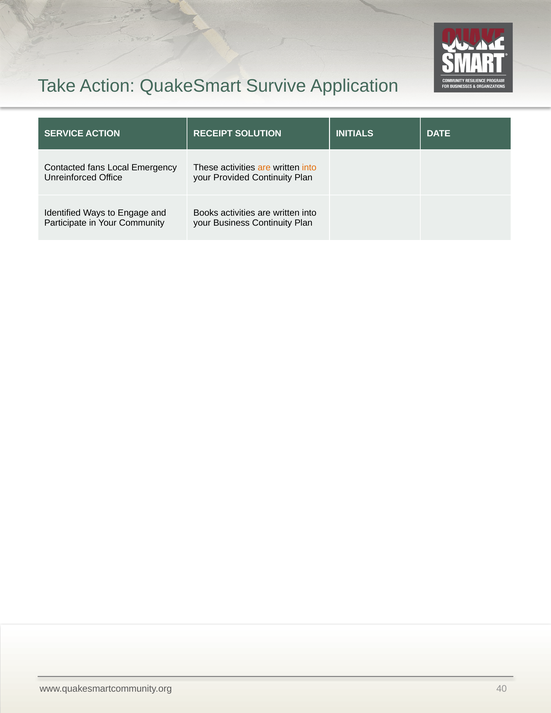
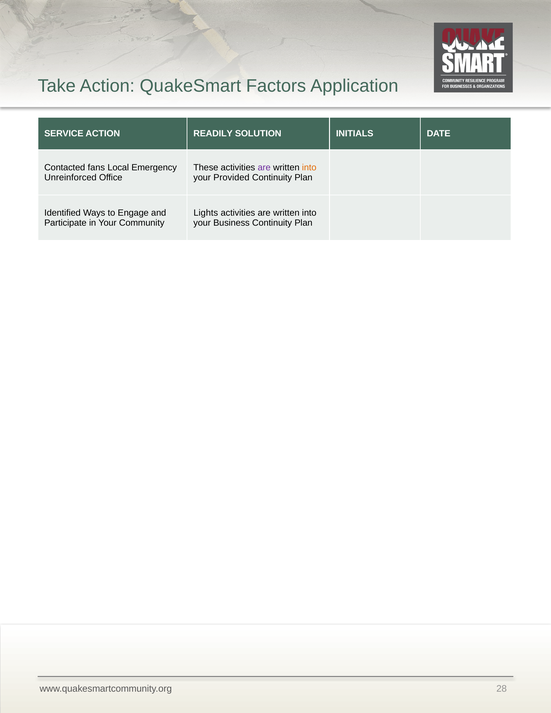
Survive: Survive -> Factors
RECEIPT: RECEIPT -> READILY
are at (264, 168) colour: orange -> purple
Books: Books -> Lights
40: 40 -> 28
